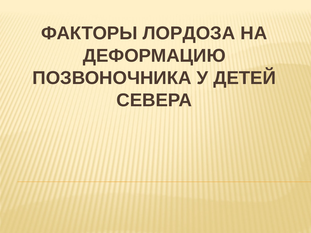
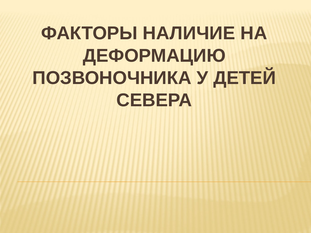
ЛОРДОЗА: ЛОРДОЗА -> НАЛИЧИЕ
